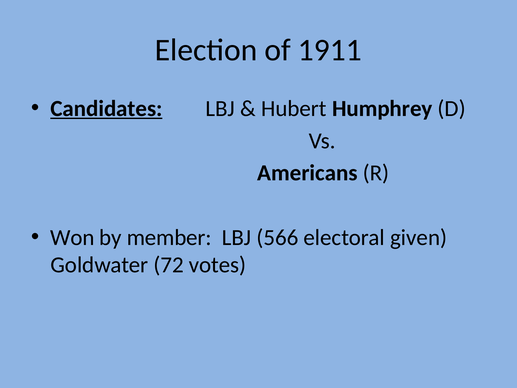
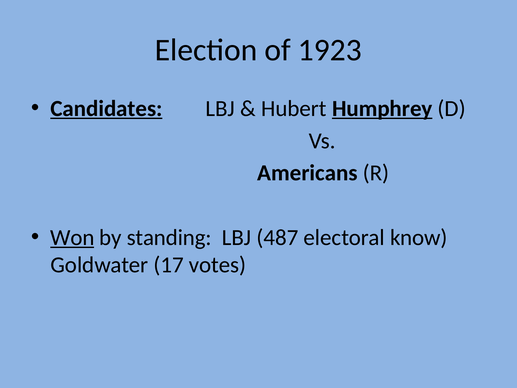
1911: 1911 -> 1923
Humphrey underline: none -> present
Won underline: none -> present
member: member -> standing
566: 566 -> 487
given: given -> know
72: 72 -> 17
